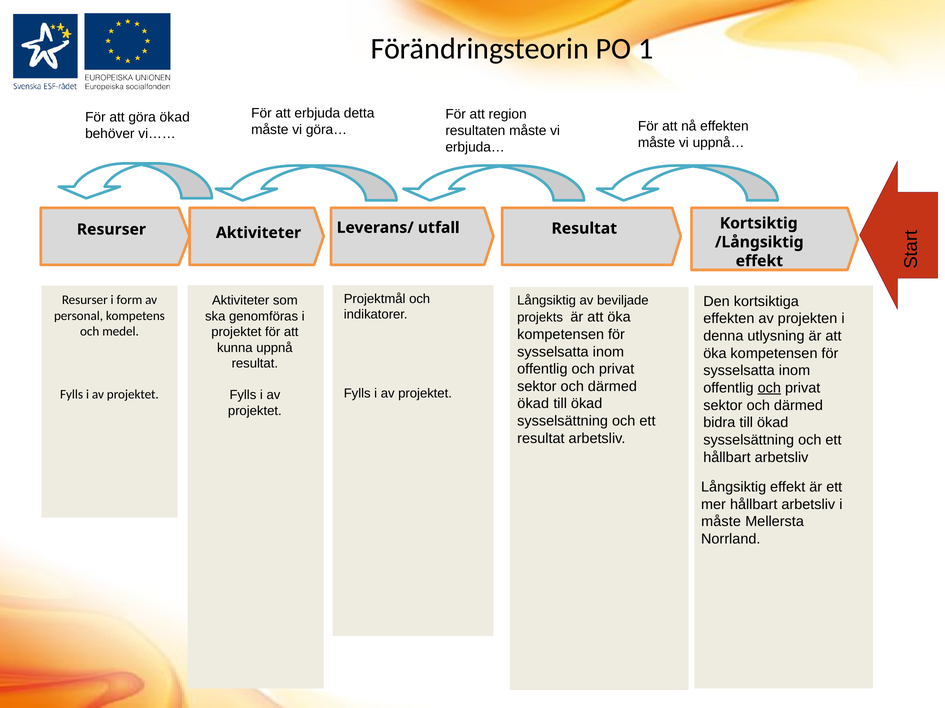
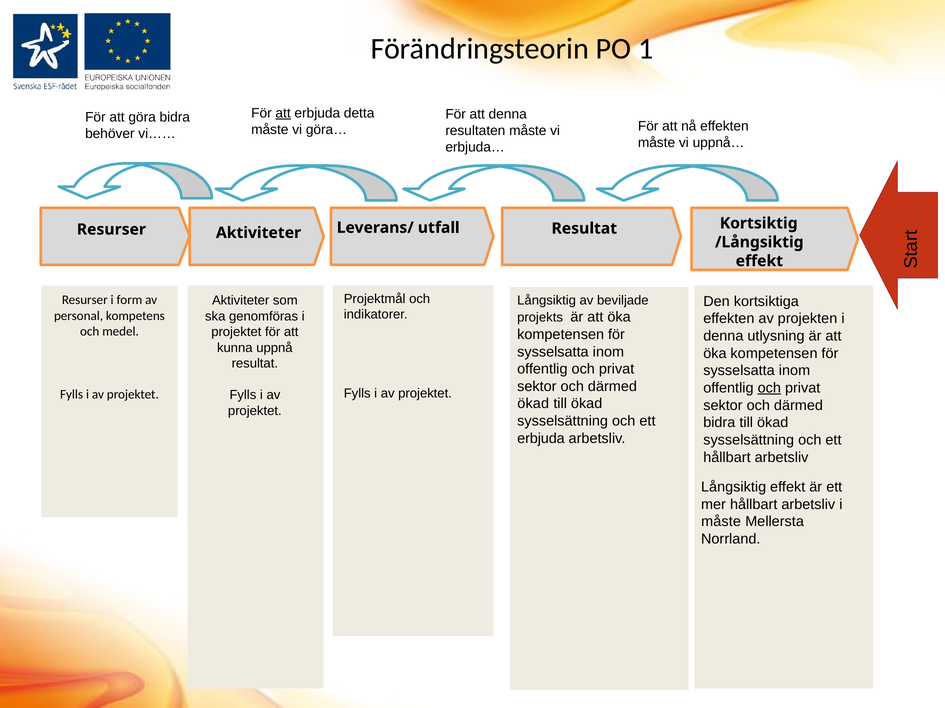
att at (283, 113) underline: none -> present
att region: region -> denna
göra ökad: ökad -> bidra
resultat at (541, 439): resultat -> erbjuda
